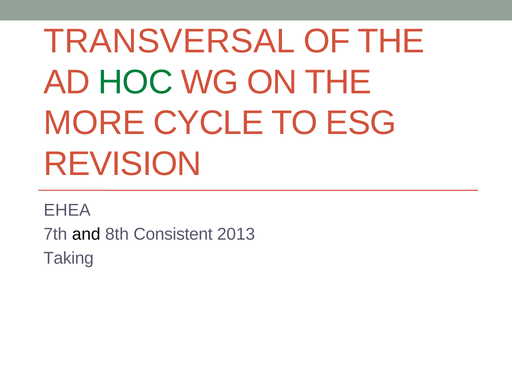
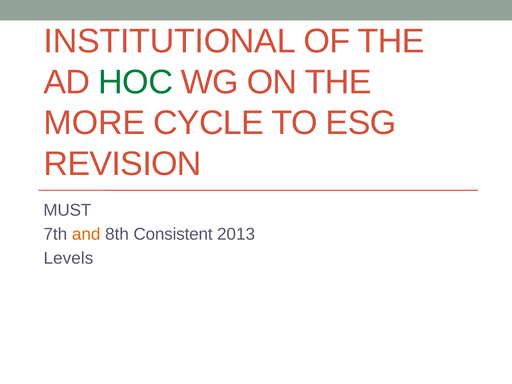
TRANSVERSAL: TRANSVERSAL -> INSTITUTIONAL
EHEA: EHEA -> MUST
and colour: black -> orange
Taking: Taking -> Levels
